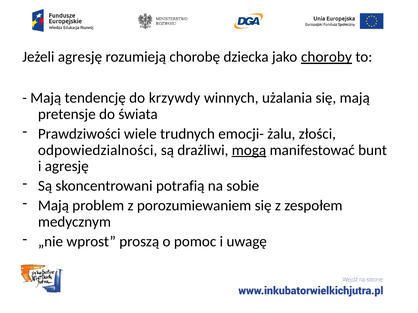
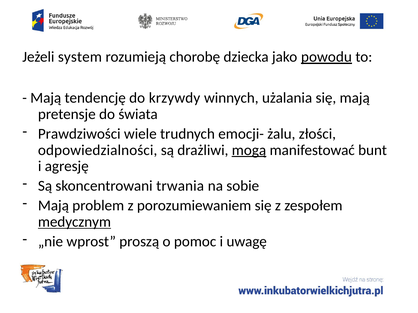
Jeżeli agresję: agresję -> system
choroby: choroby -> powodu
potrafią: potrafią -> trwania
medycznym underline: none -> present
